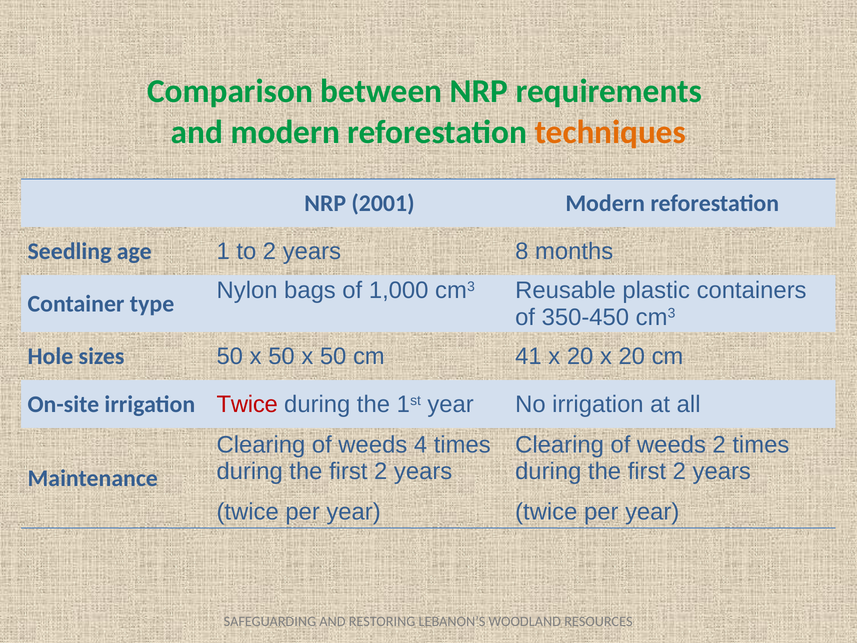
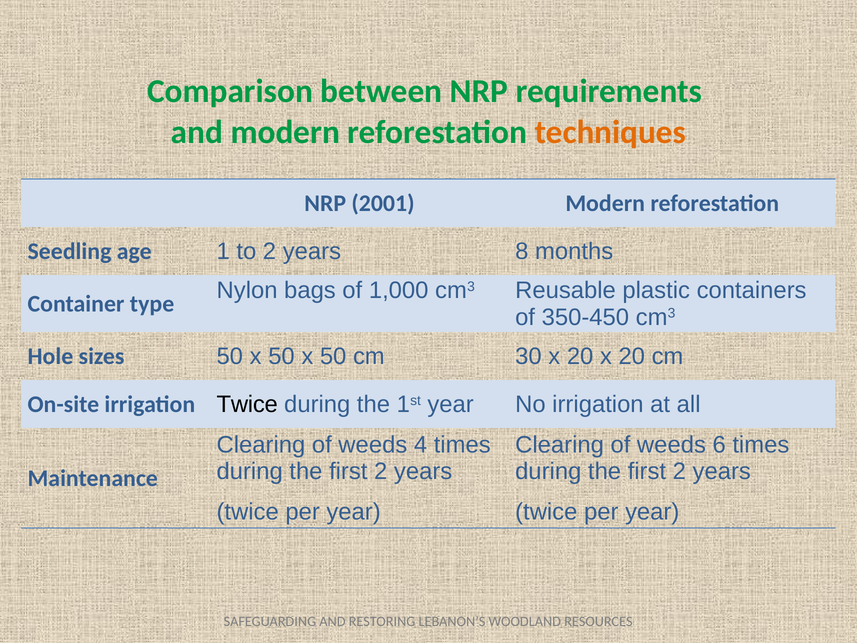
41: 41 -> 30
Twice at (247, 404) colour: red -> black
weeds 2: 2 -> 6
